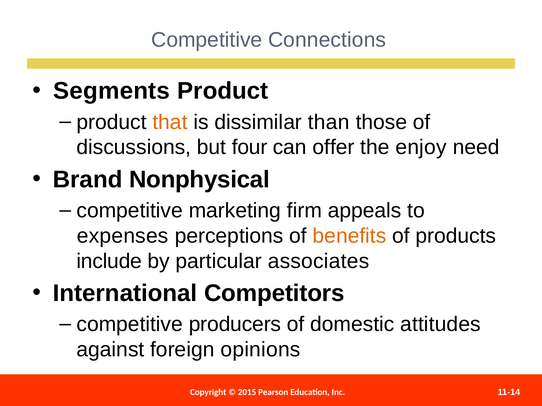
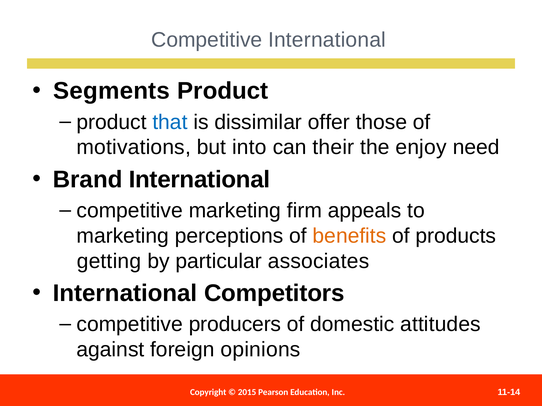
Competitive Connections: Connections -> International
that colour: orange -> blue
than: than -> offer
discussions: discussions -> motivations
four: four -> into
offer: offer -> their
Brand Nonphysical: Nonphysical -> International
expenses at (123, 236): expenses -> marketing
include: include -> getting
